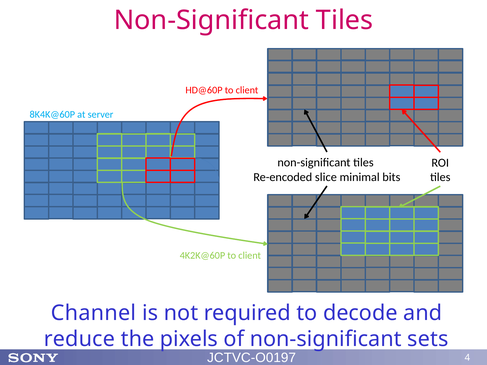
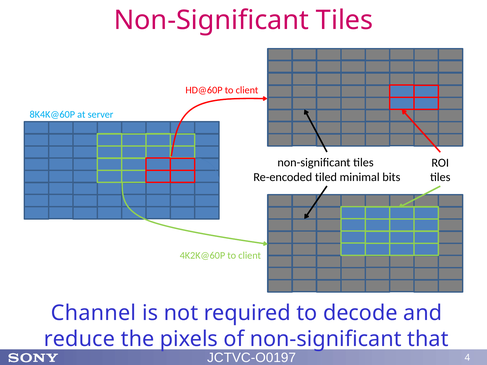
slice: slice -> tiled
sets: sets -> that
